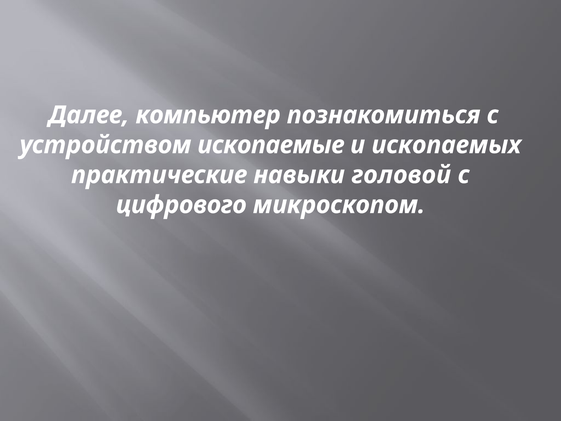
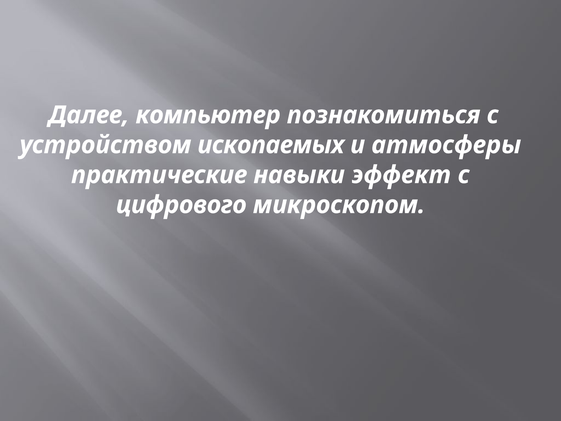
ископаемые: ископаемые -> ископаемых
ископаемых: ископаемых -> атмосферы
головой: головой -> эффект
